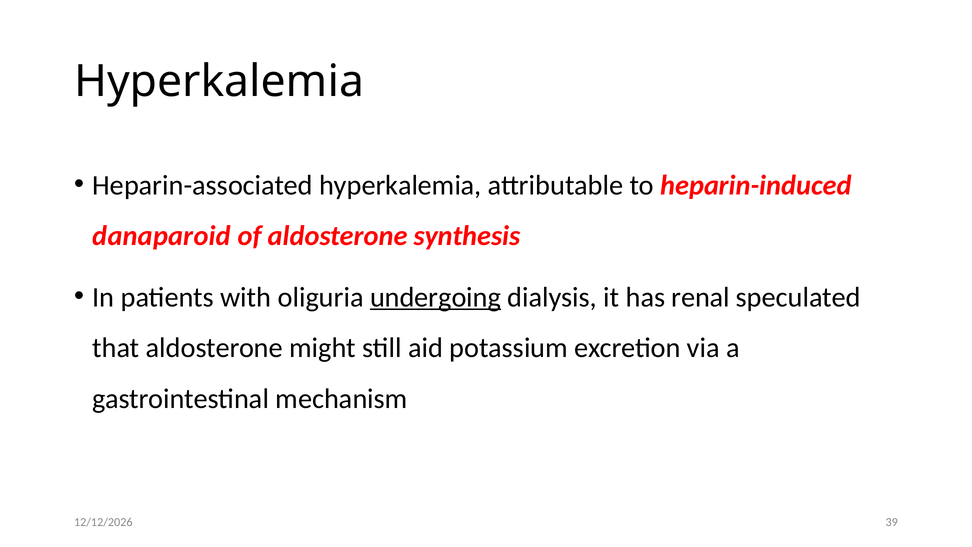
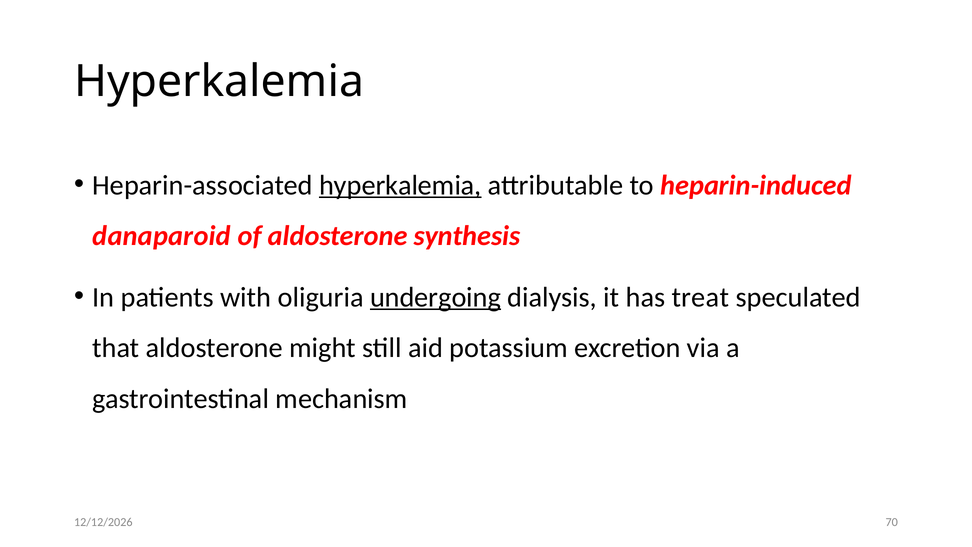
hyperkalemia at (400, 185) underline: none -> present
renal: renal -> treat
39: 39 -> 70
